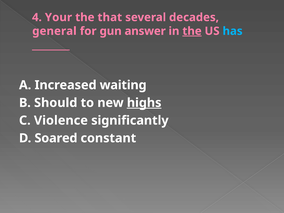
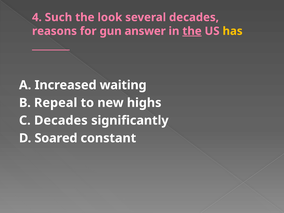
Your: Your -> Such
that: that -> look
general: general -> reasons
has colour: light blue -> yellow
Should: Should -> Repeal
highs underline: present -> none
C Violence: Violence -> Decades
